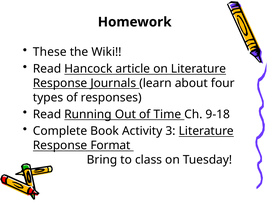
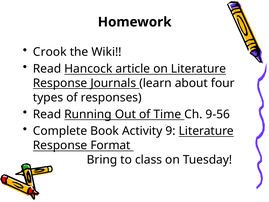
These: These -> Crook
9-18: 9-18 -> 9-56
3: 3 -> 9
